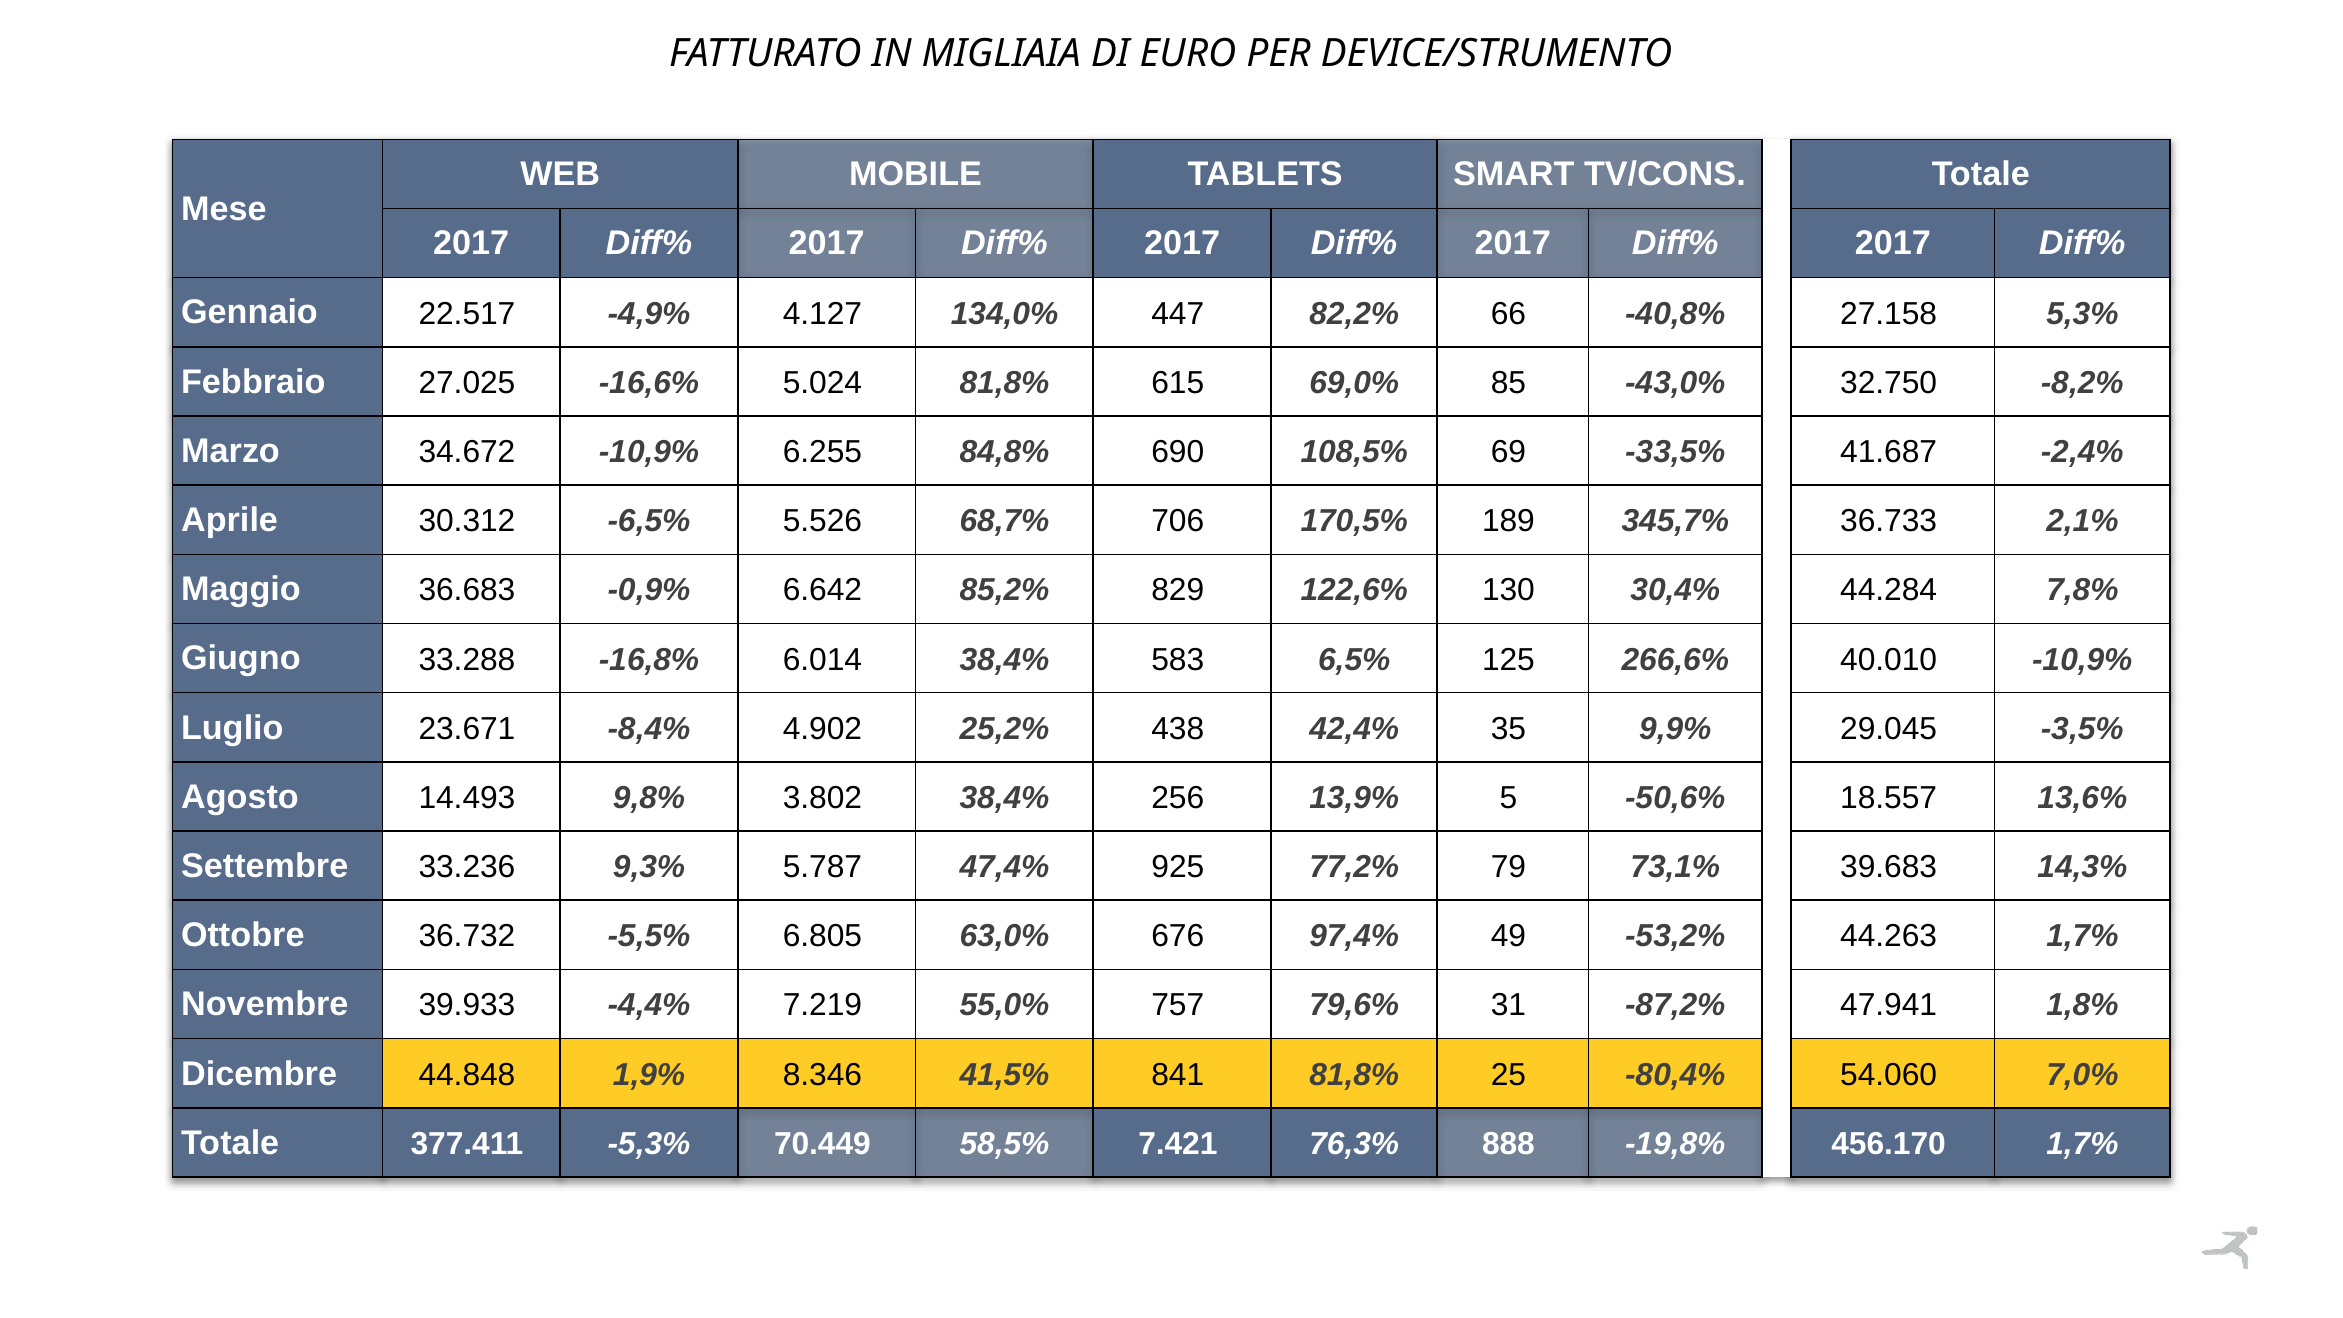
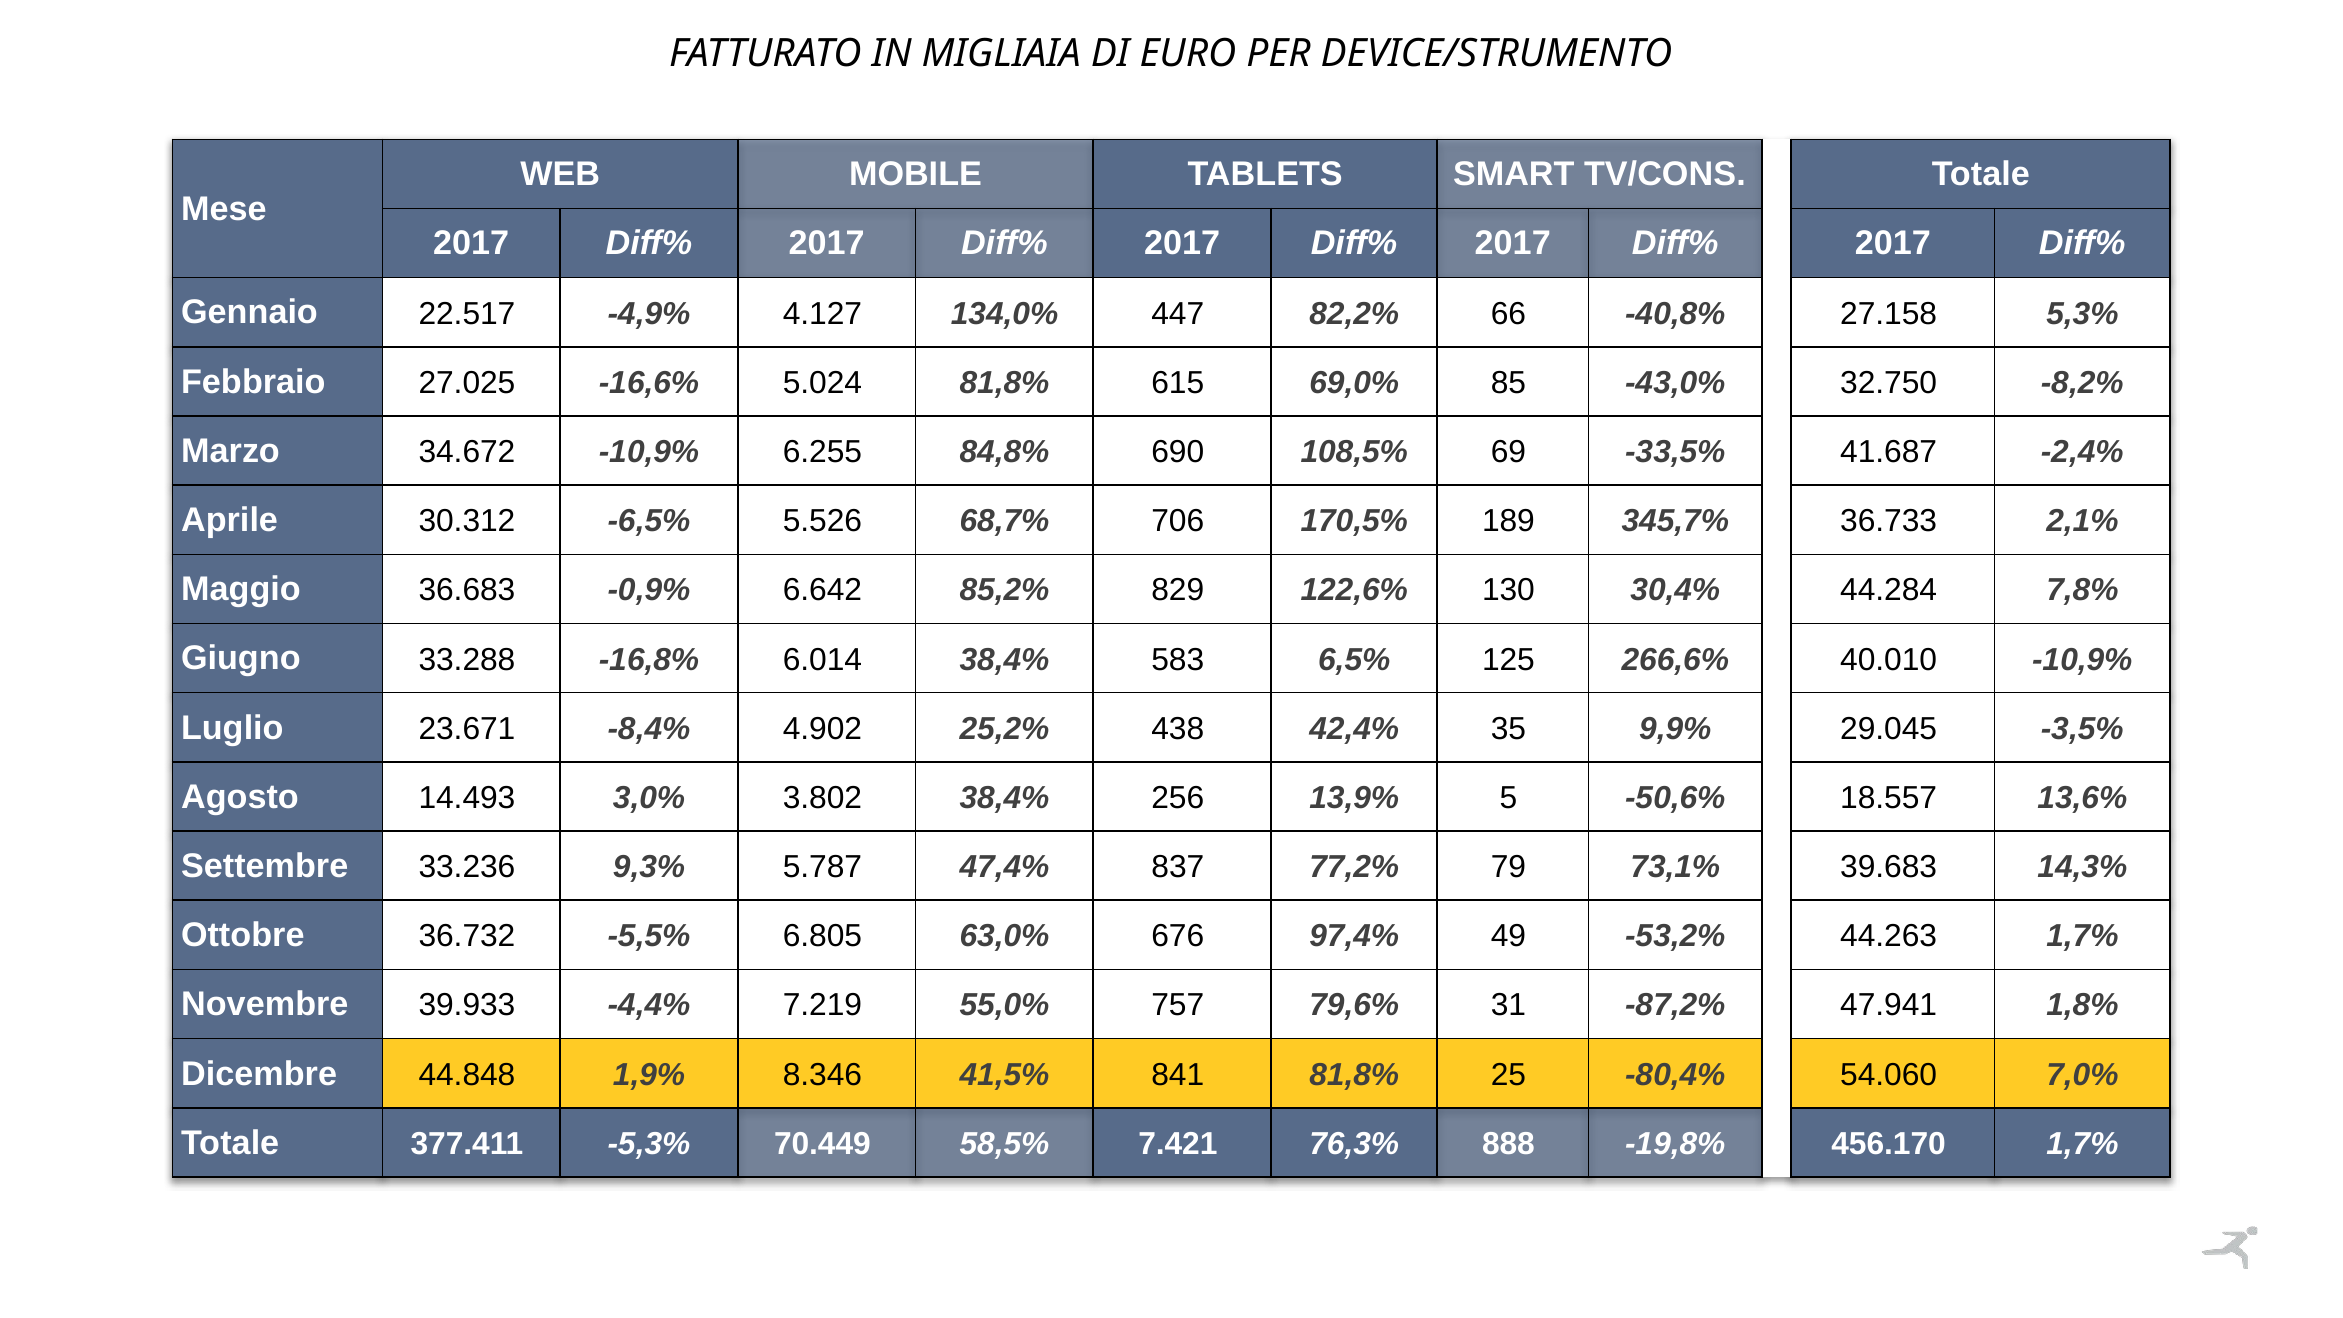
9,8%: 9,8% -> 3,0%
925: 925 -> 837
